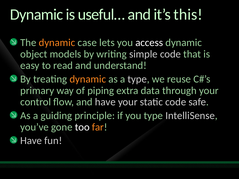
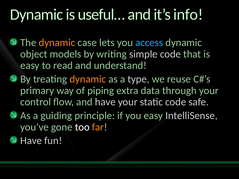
this: this -> info
access colour: white -> light blue
you type: type -> easy
